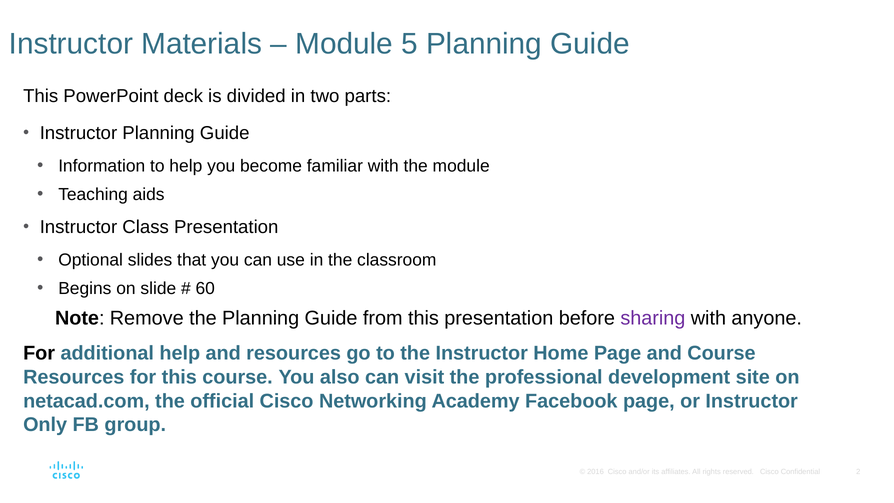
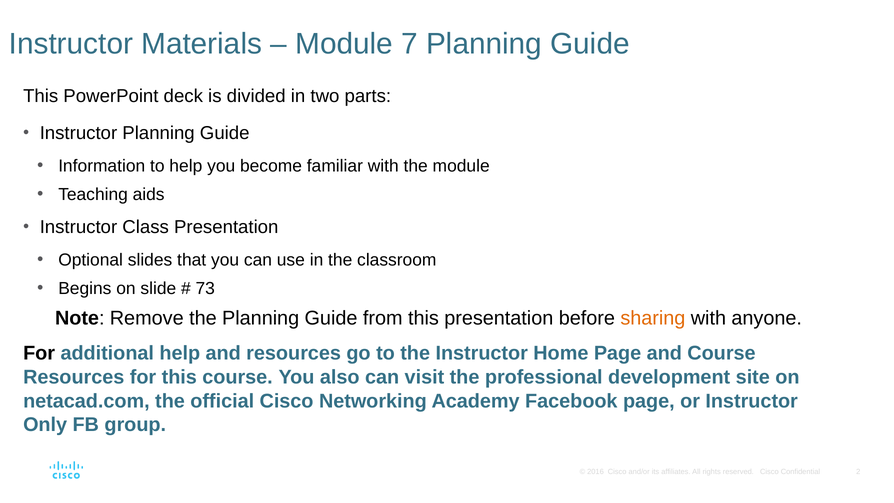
5: 5 -> 7
60: 60 -> 73
sharing colour: purple -> orange
